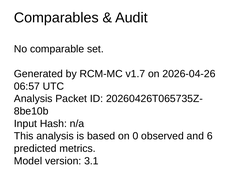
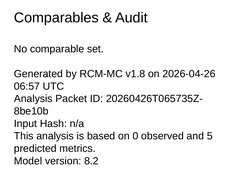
v1.7: v1.7 -> v1.8
6: 6 -> 5
3.1: 3.1 -> 8.2
